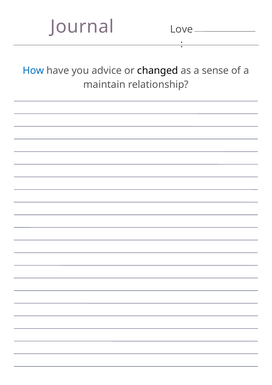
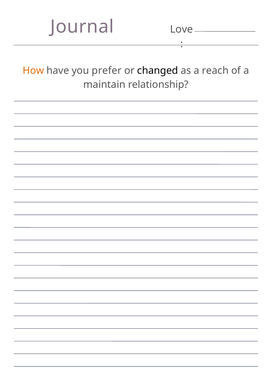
How colour: blue -> orange
advice: advice -> prefer
sense: sense -> reach
